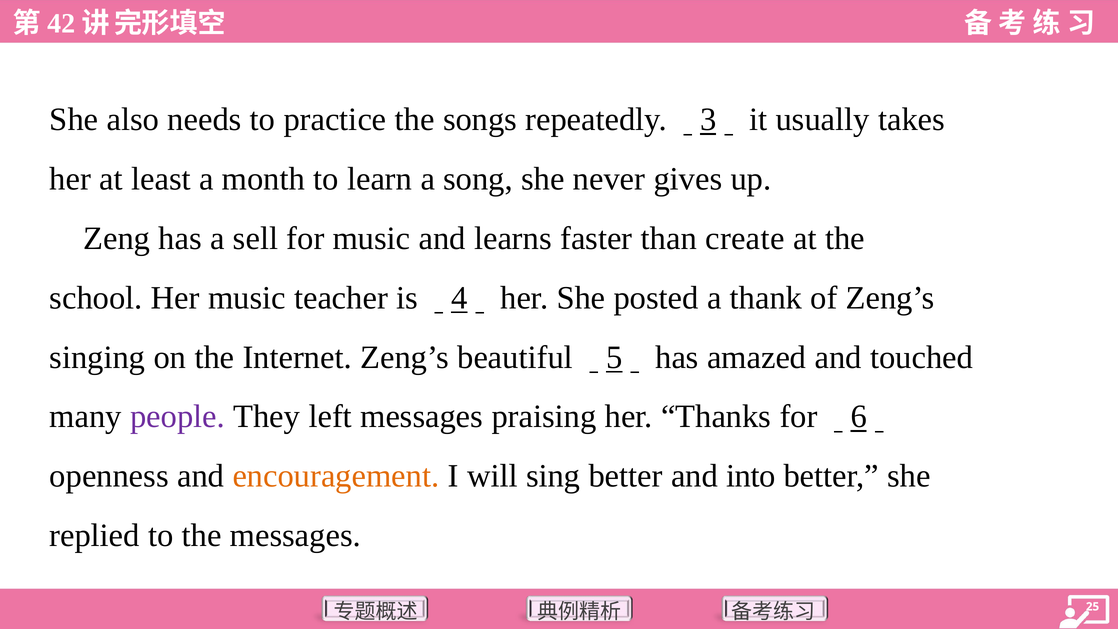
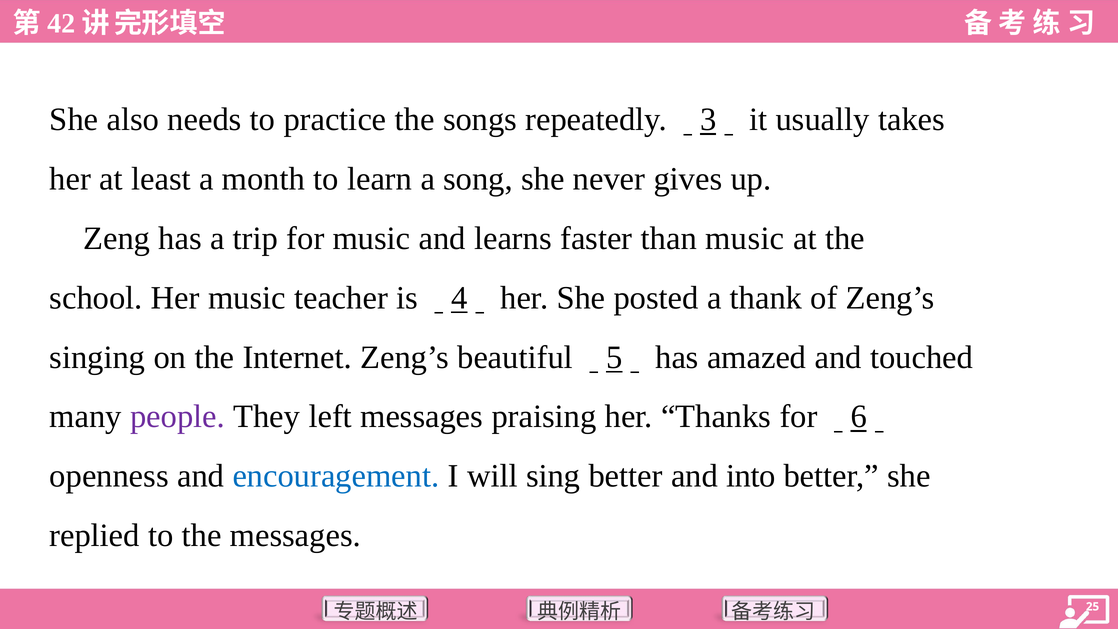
sell: sell -> trip
than create: create -> music
encouragement colour: orange -> blue
